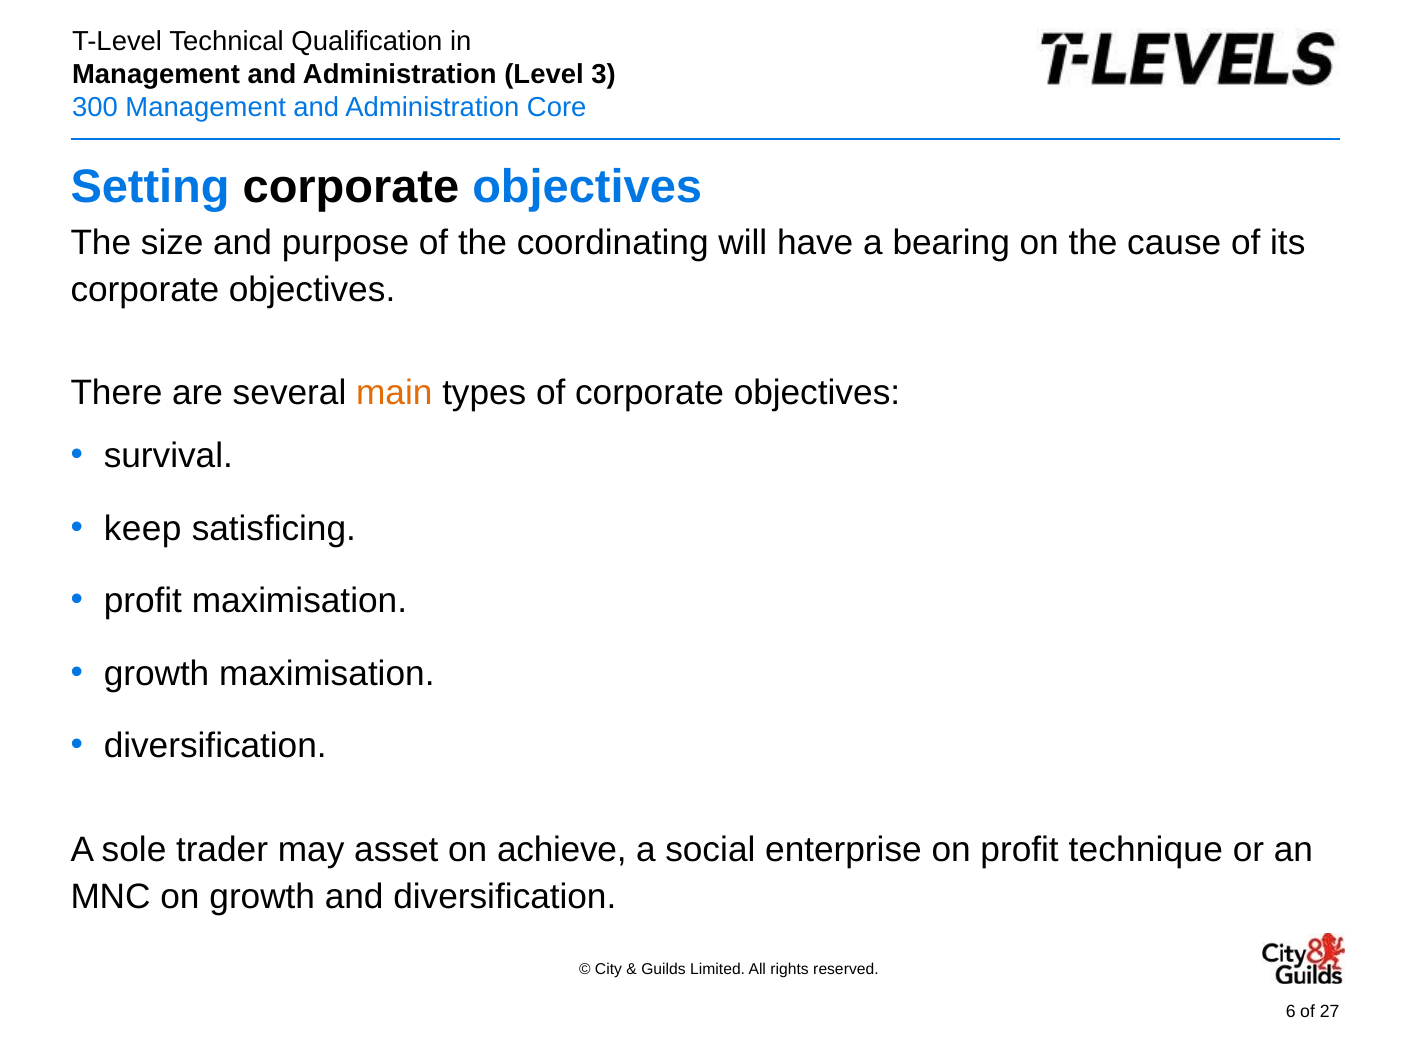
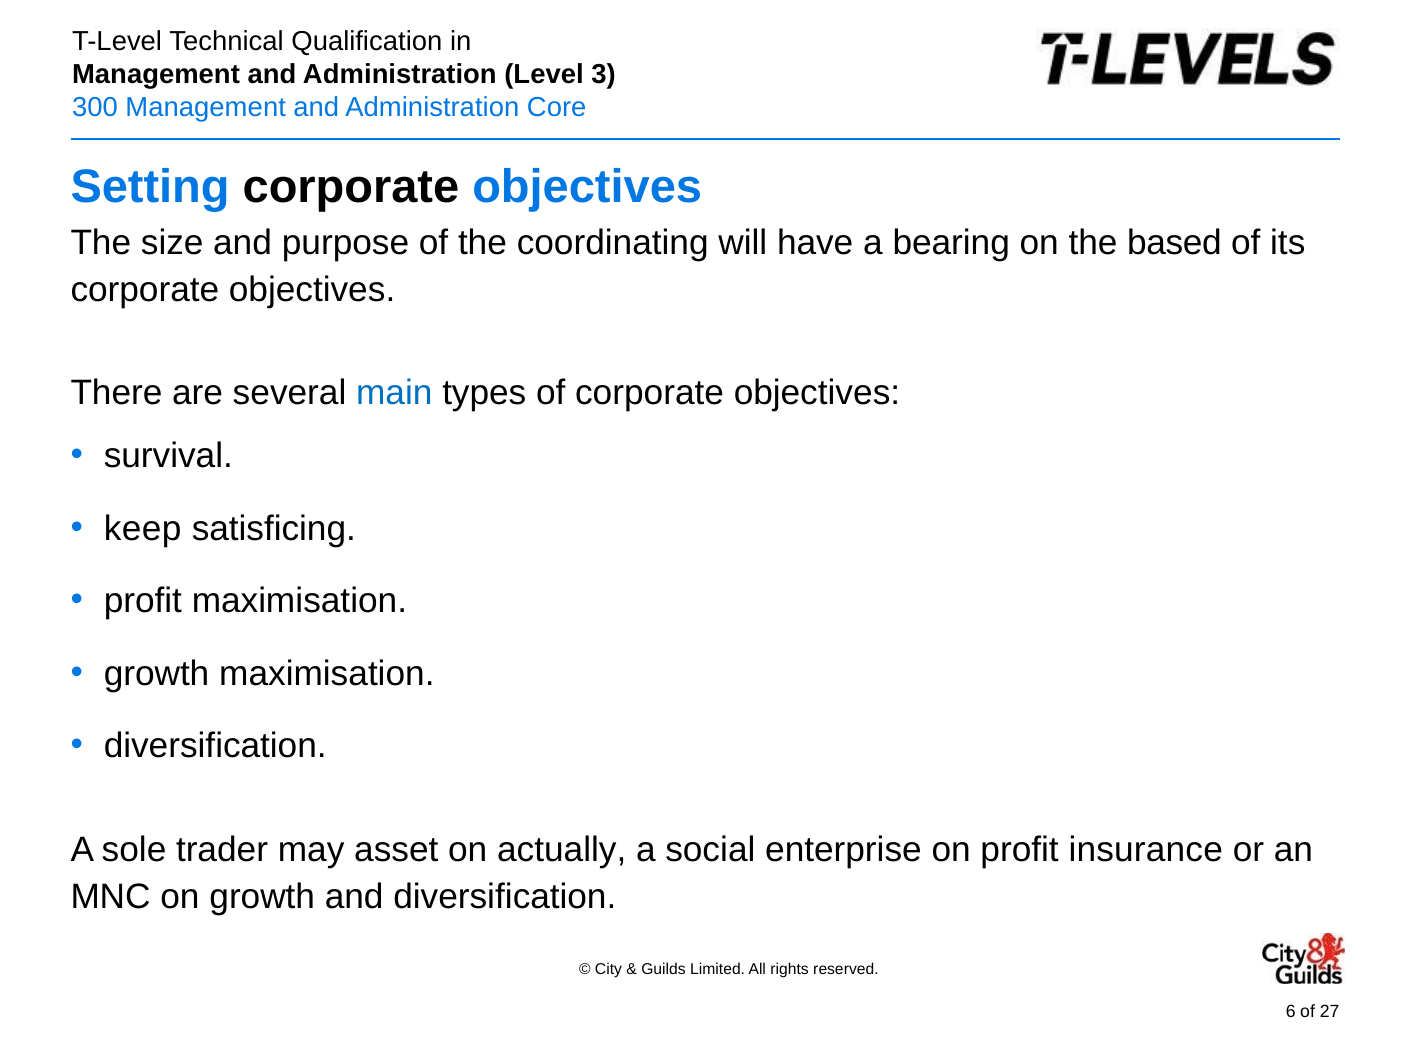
cause: cause -> based
main colour: orange -> blue
achieve: achieve -> actually
technique: technique -> insurance
